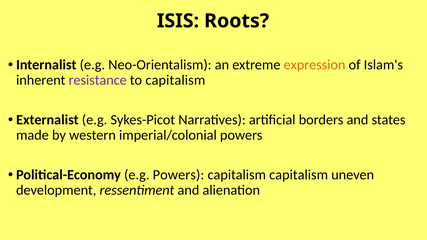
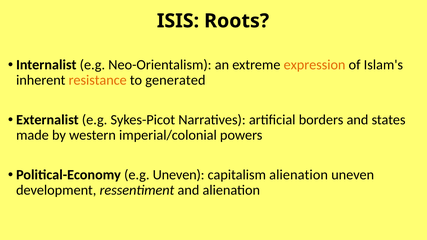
resistance colour: purple -> orange
to capitalism: capitalism -> generated
e.g Powers: Powers -> Uneven
capitalism capitalism: capitalism -> alienation
